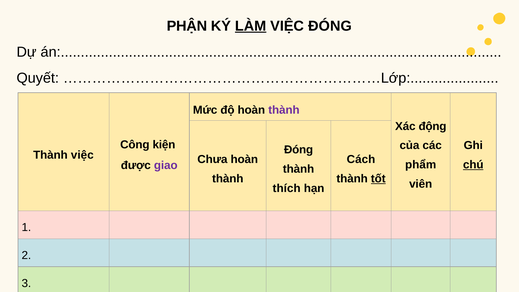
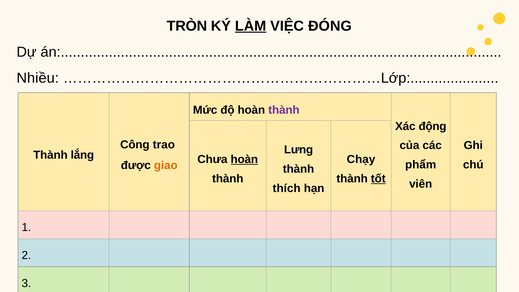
PHẬN: PHẬN -> TRÒN
Quyết: Quyết -> Nhiều
kiện: kiện -> trao
Đóng at (299, 150): Đóng -> Lưng
Thành việc: việc -> lắng
hoàn at (244, 159) underline: none -> present
Cách: Cách -> Chạy
chú underline: present -> none
giao colour: purple -> orange
